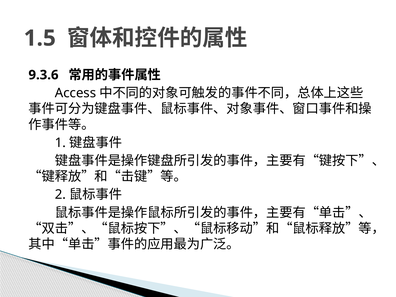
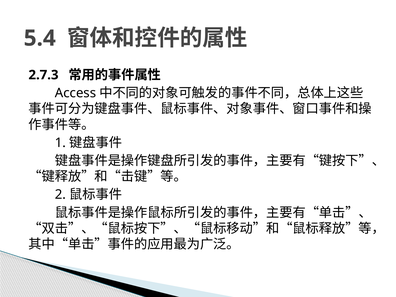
1.5: 1.5 -> 5.4
9.3.6: 9.3.6 -> 2.7.3
